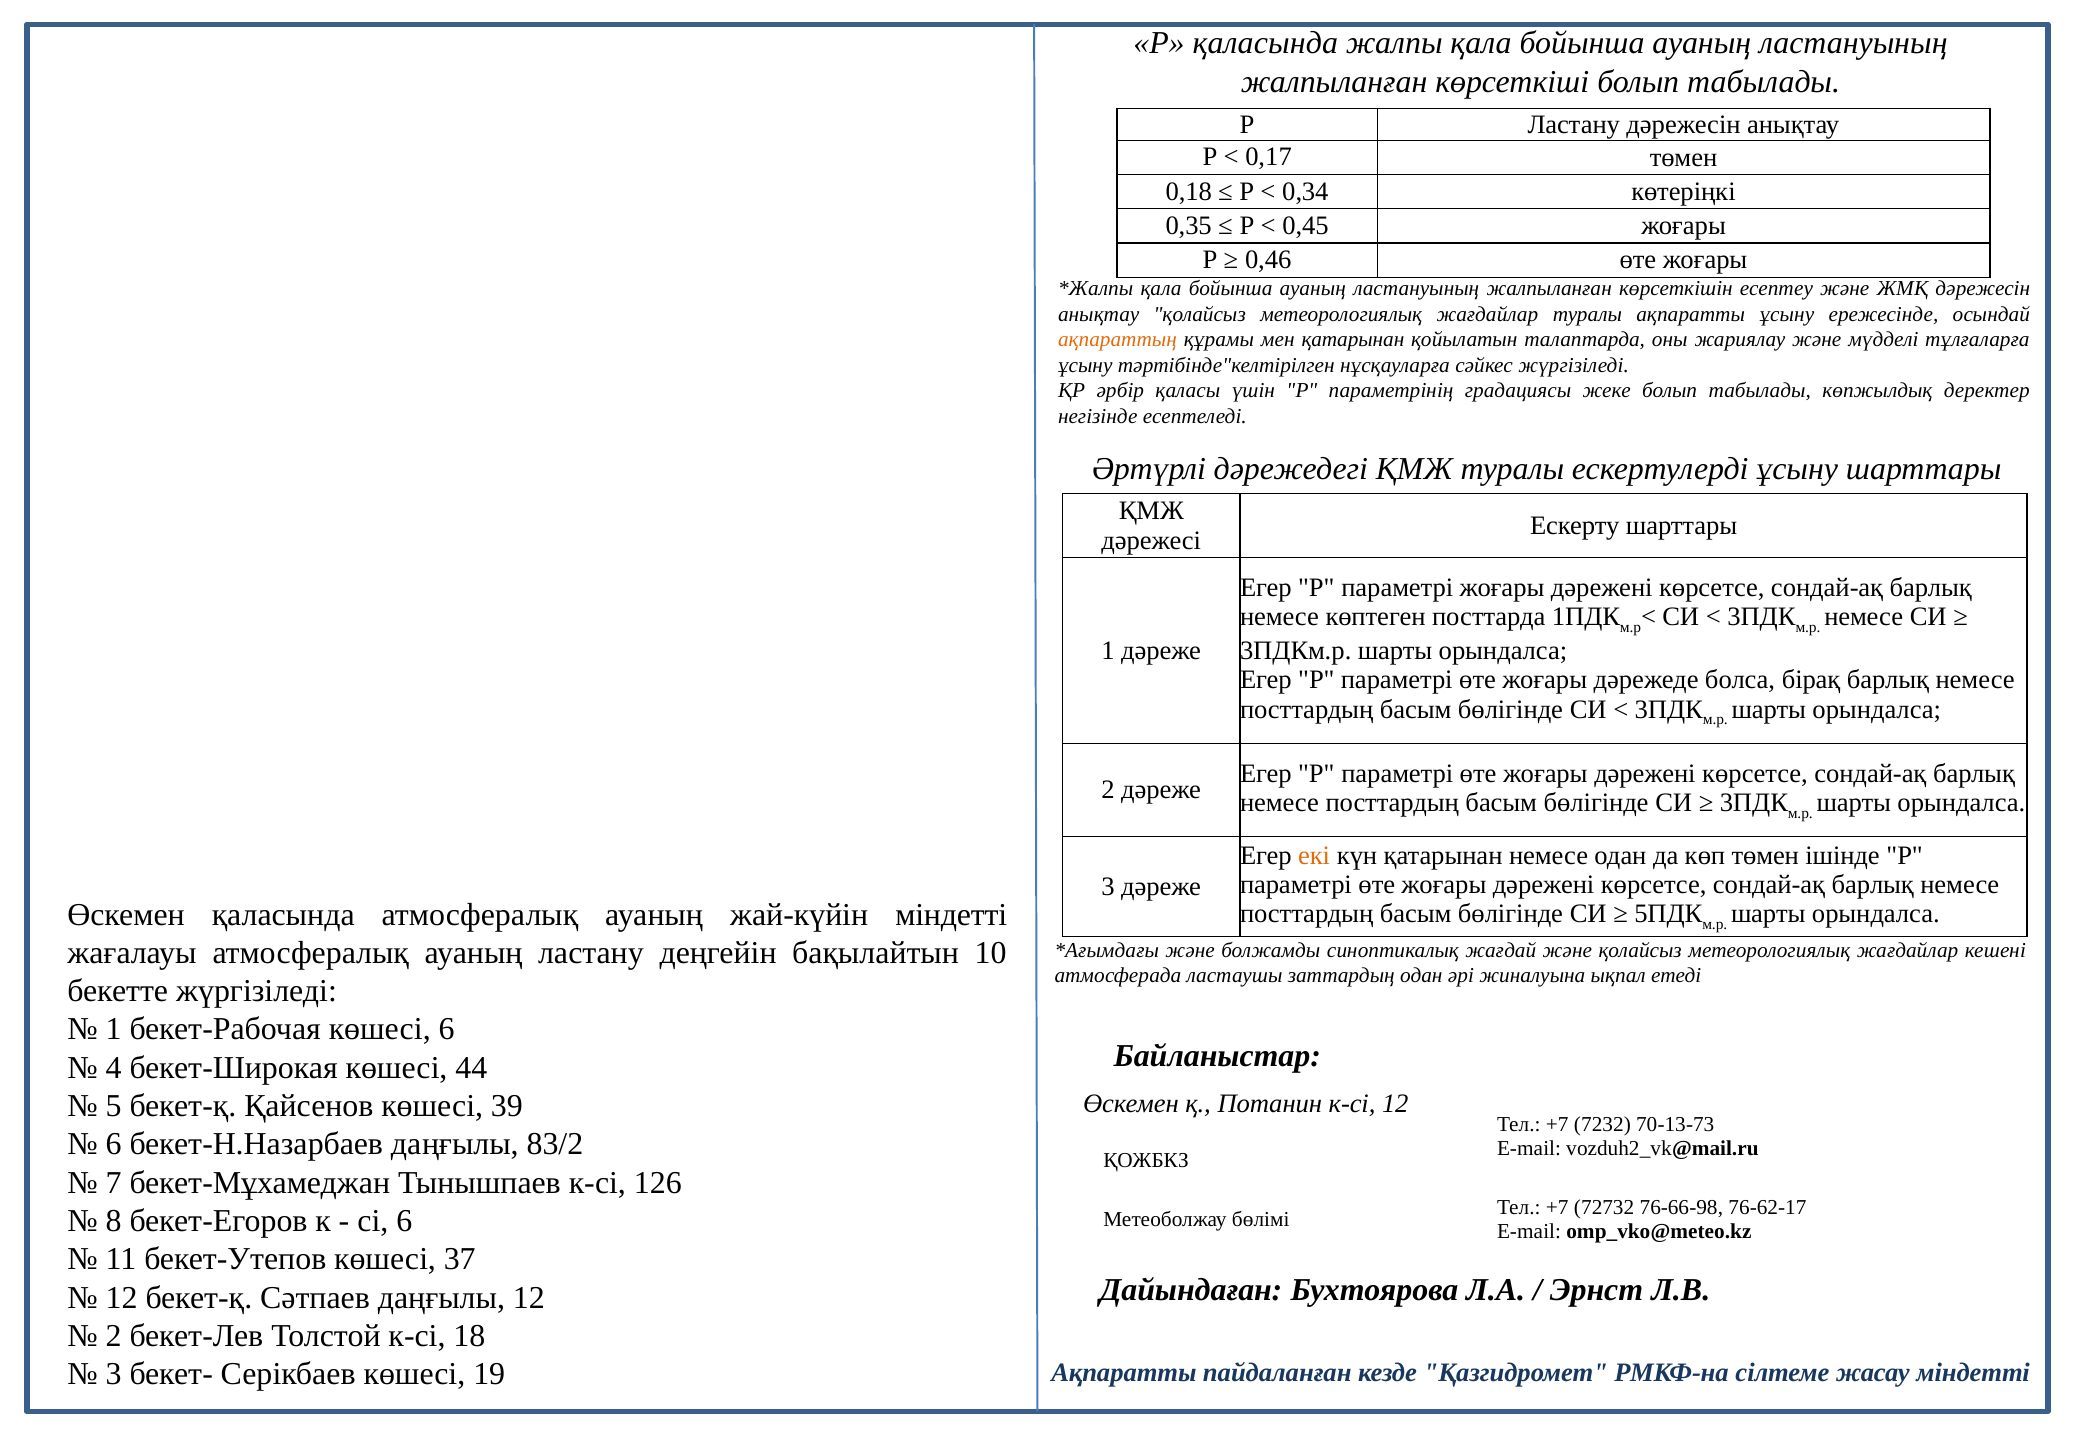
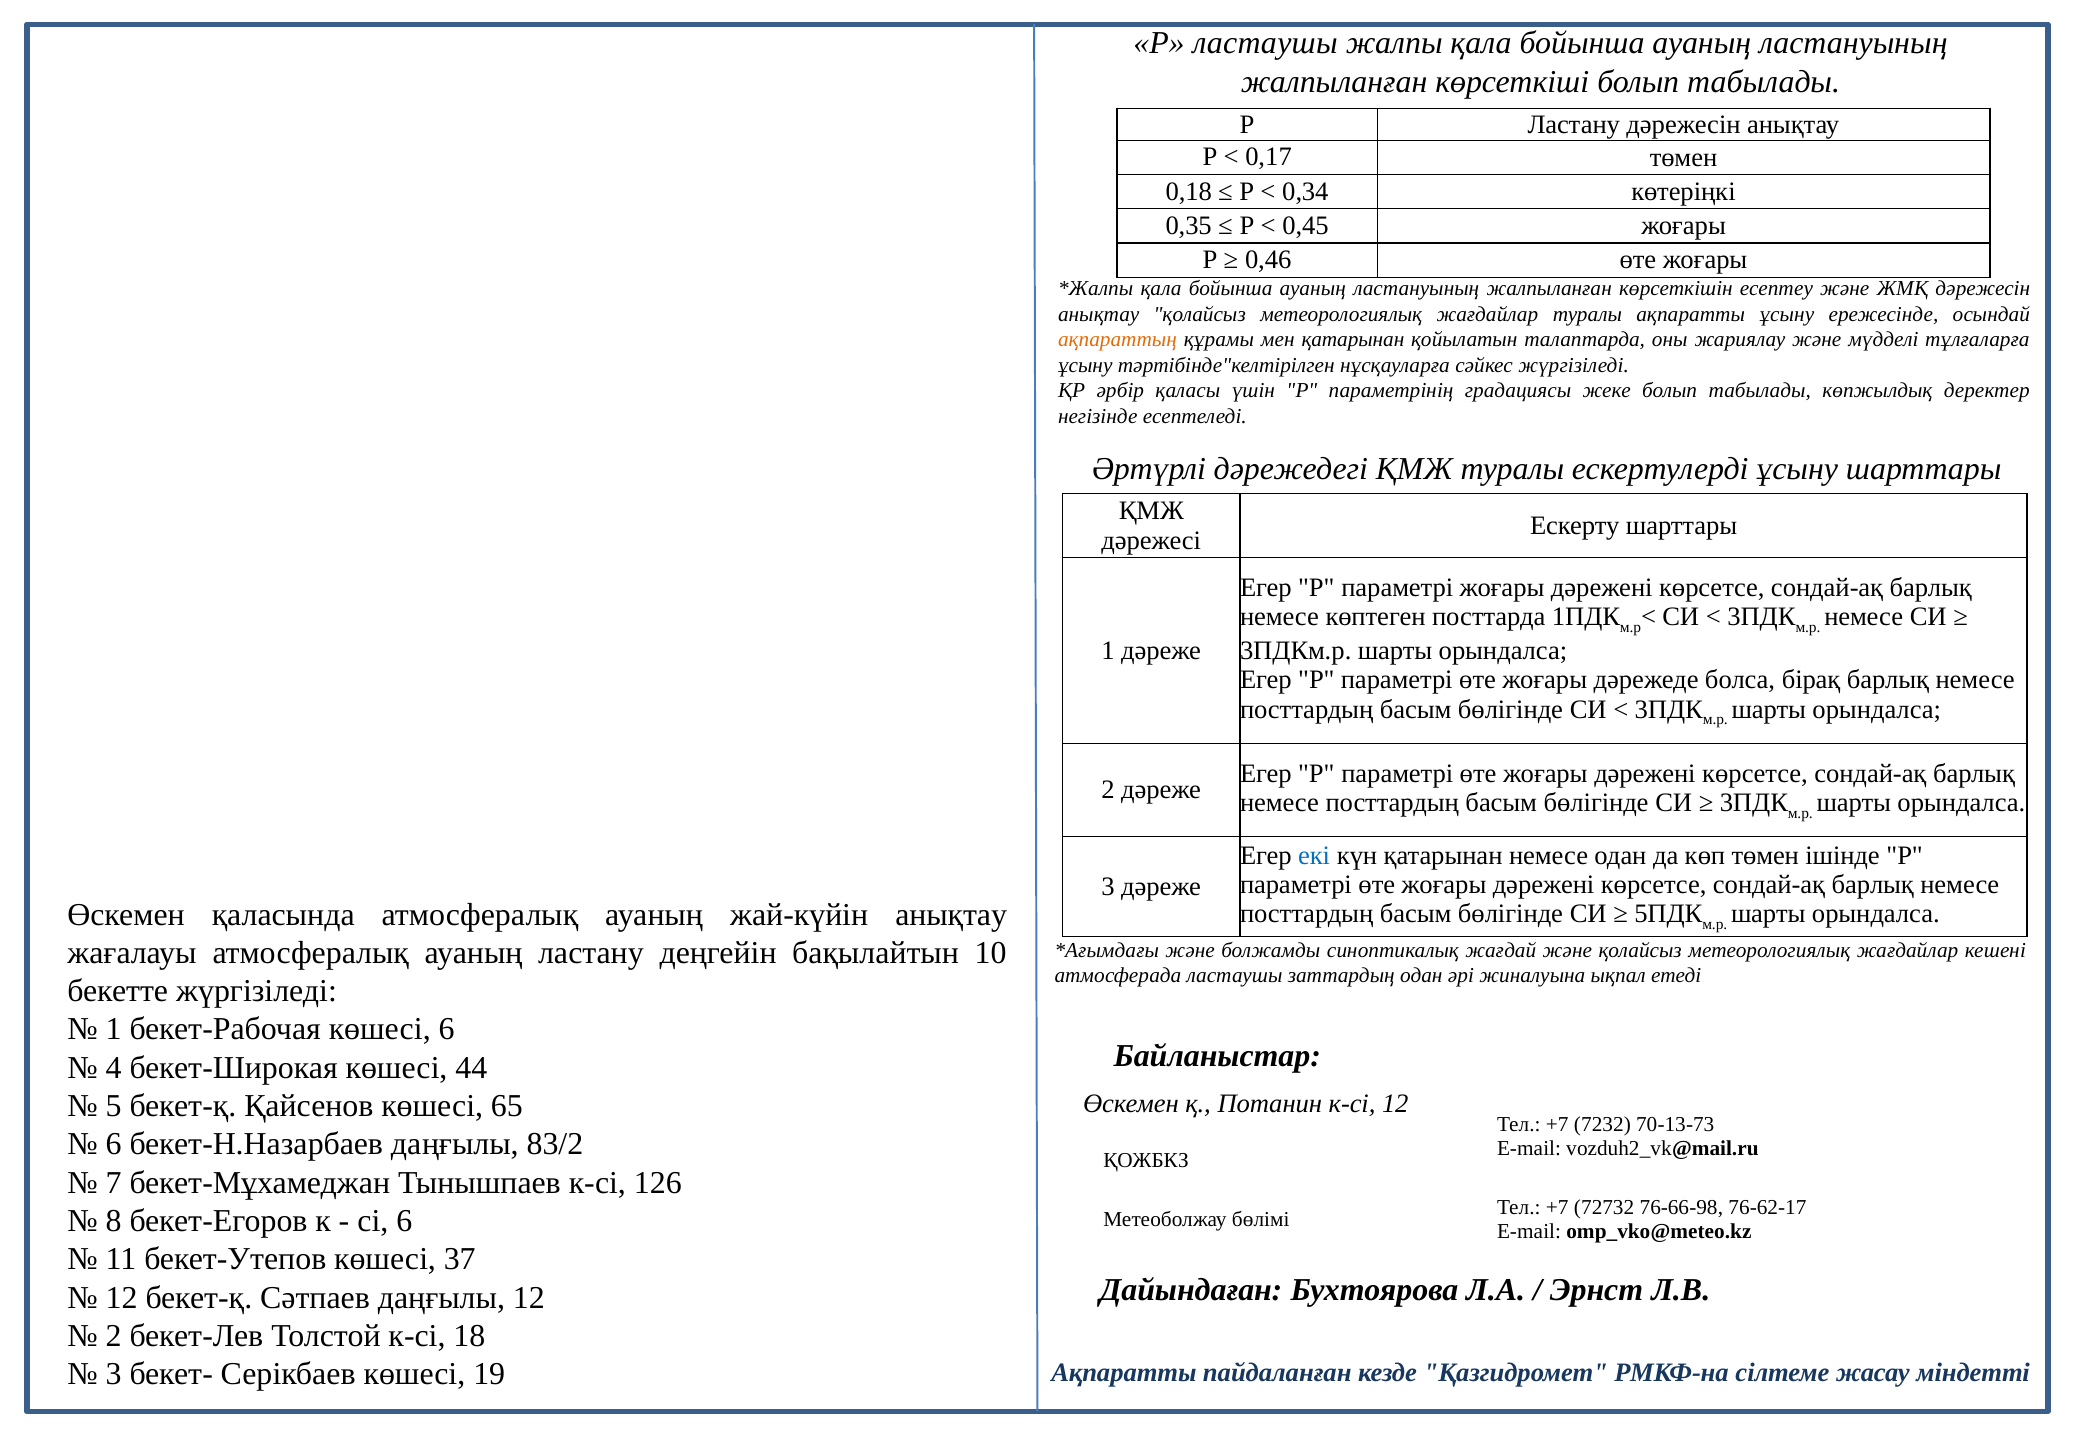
Р қаласында: қаласында -> ластаушы
екі colour: orange -> blue
жай-күйін міндетті: міндетті -> анықтау
39: 39 -> 65
